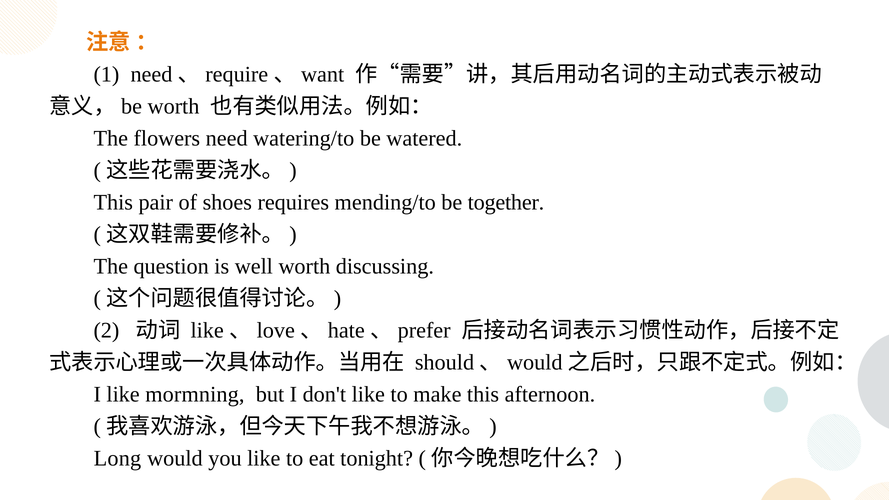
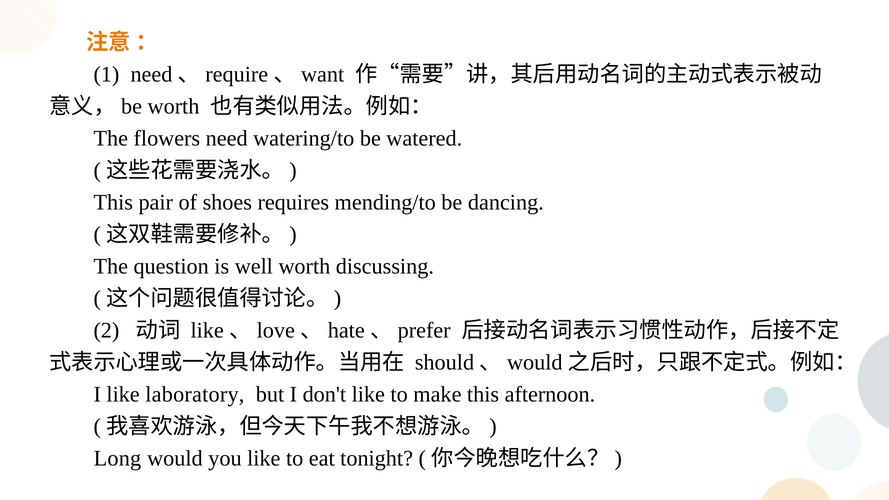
together: together -> dancing
mormning: mormning -> laboratory
